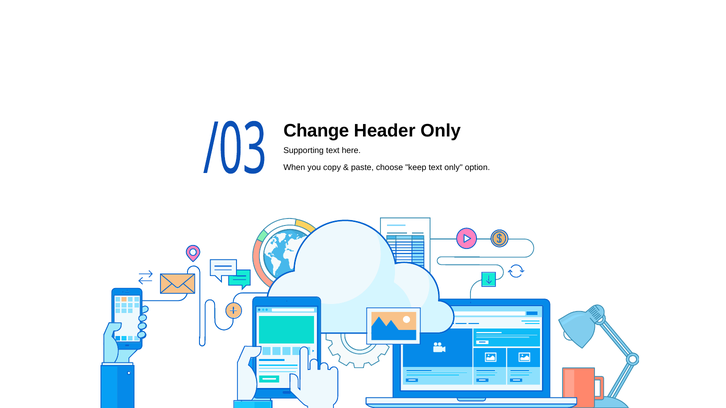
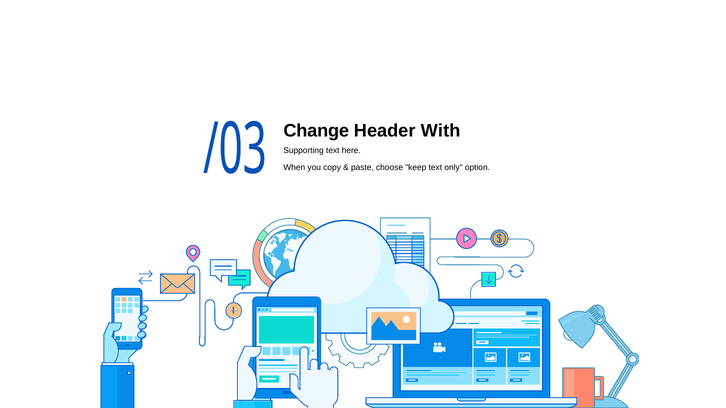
Header Only: Only -> With
